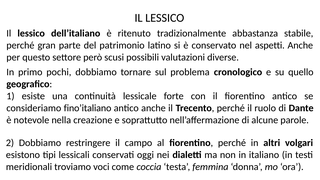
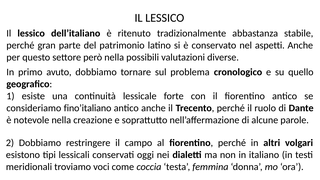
però scusi: scusi -> nella
pochi: pochi -> avuto
